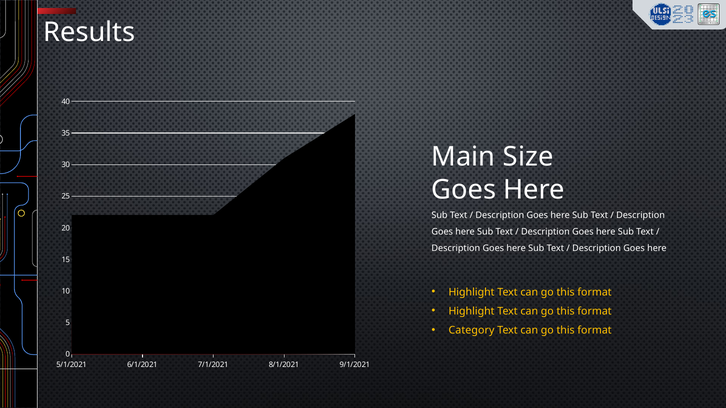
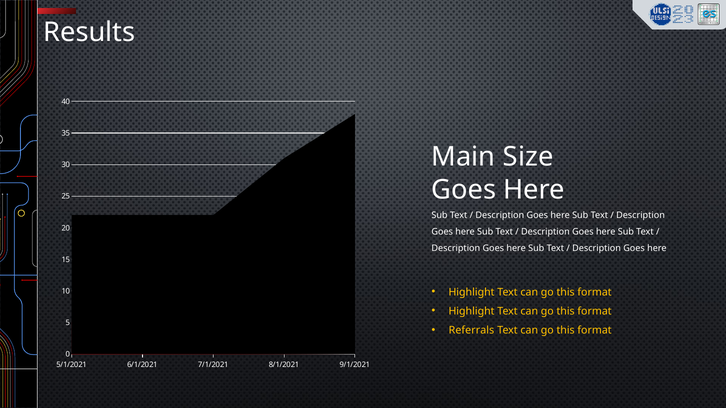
Category: Category -> Referrals
